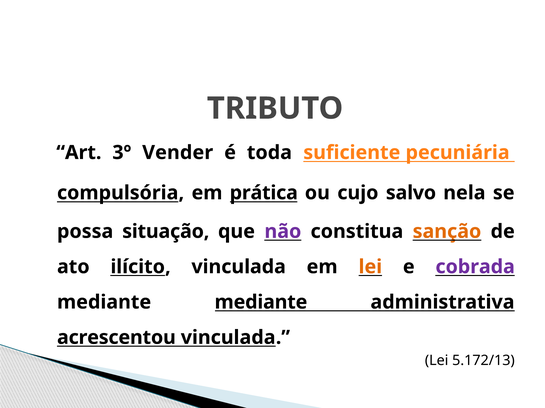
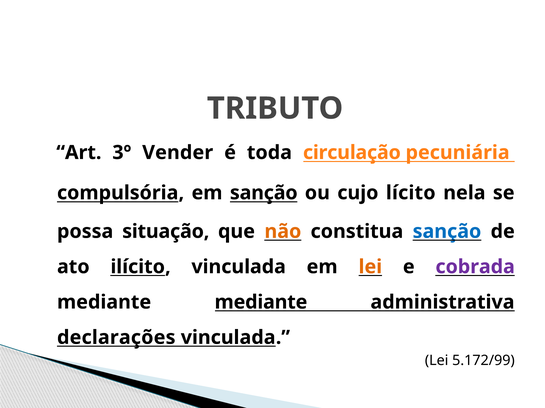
suficiente: suficiente -> circulação
em prática: prática -> sanção
salvo: salvo -> lícito
não colour: purple -> orange
sanção at (447, 232) colour: orange -> blue
acrescentou: acrescentou -> declarações
5.172/13: 5.172/13 -> 5.172/99
